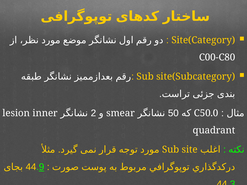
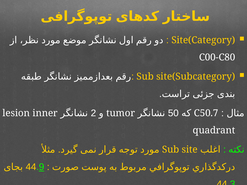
smear: smear -> tumor
C50.0: C50.0 -> C50.7
